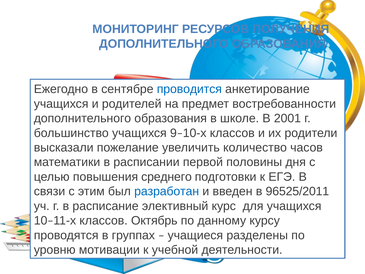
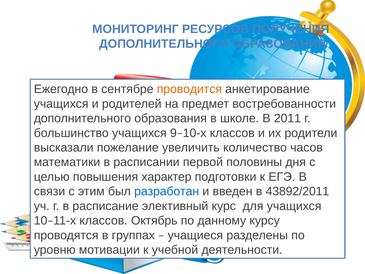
проводится colour: blue -> orange
2001: 2001 -> 2011
среднего: среднего -> характер
96525/2011: 96525/2011 -> 43892/2011
